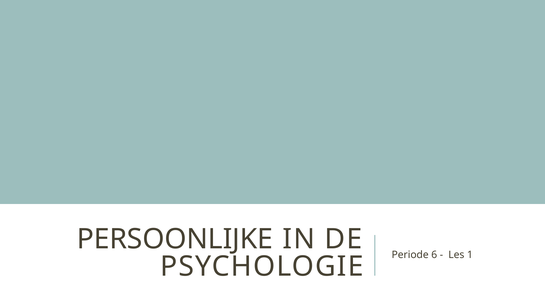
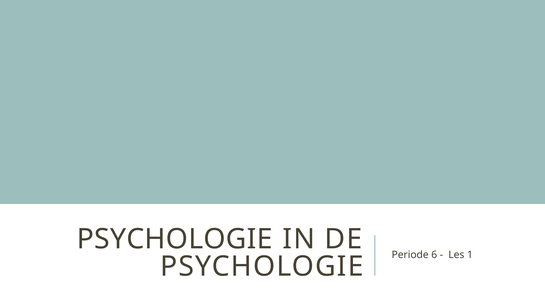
PERSOONLIJKE at (175, 240): PERSOONLIJKE -> PSYCHOLOGIE
